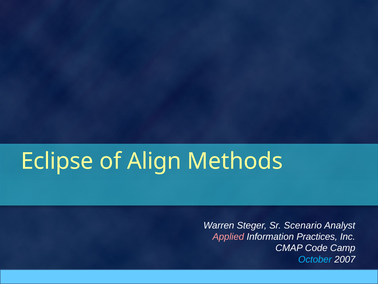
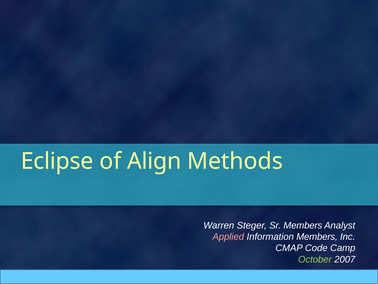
Sr Scenario: Scenario -> Members
Information Practices: Practices -> Members
October colour: light blue -> light green
